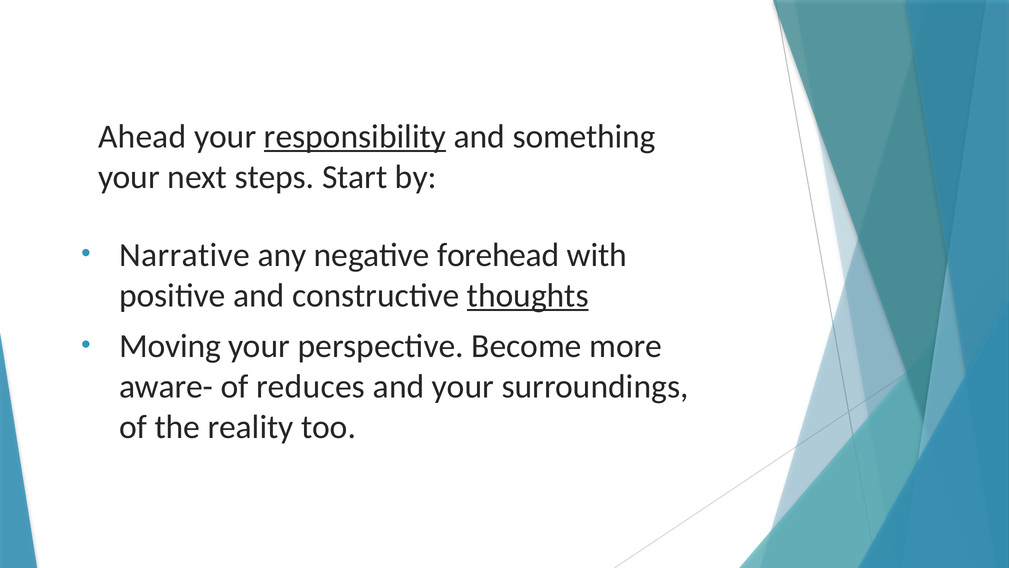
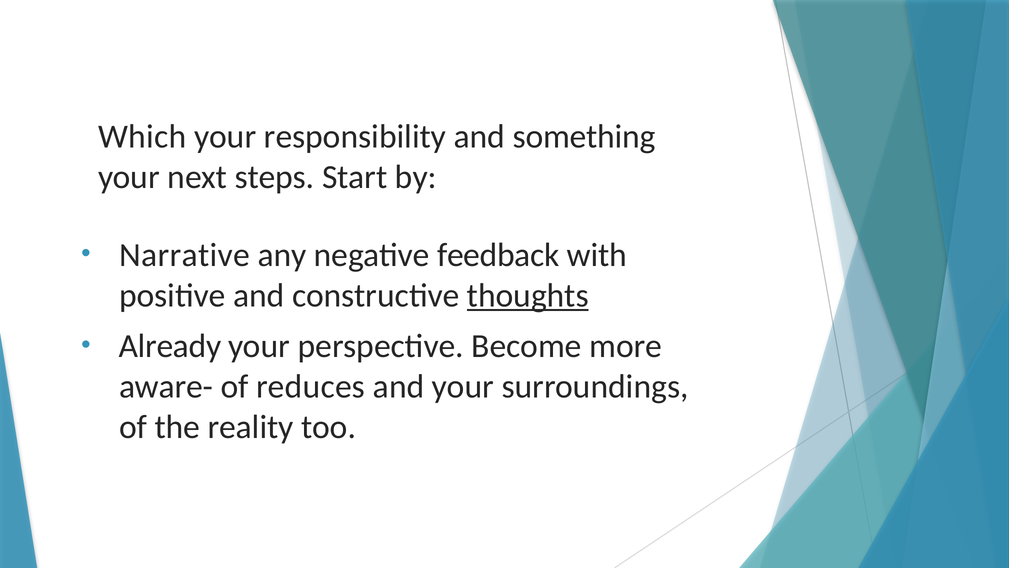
Ahead: Ahead -> Which
responsibility underline: present -> none
forehead: forehead -> feedback
Moving: Moving -> Already
